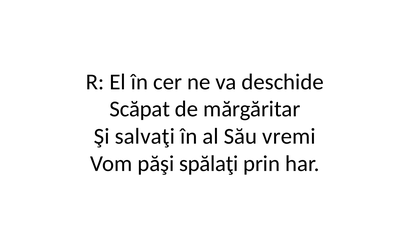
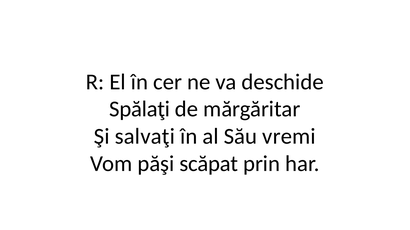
Scăpat: Scăpat -> Spălaţi
spălaţi: spălaţi -> scăpat
